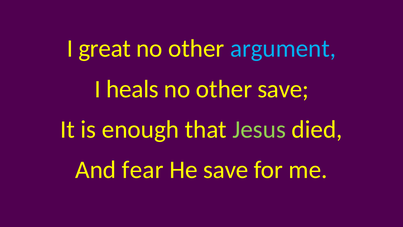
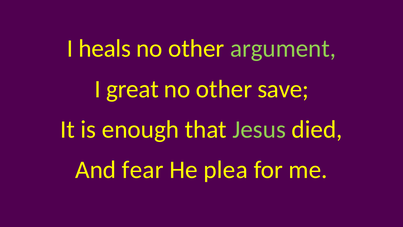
great: great -> heals
argument colour: light blue -> light green
heals: heals -> great
He save: save -> plea
